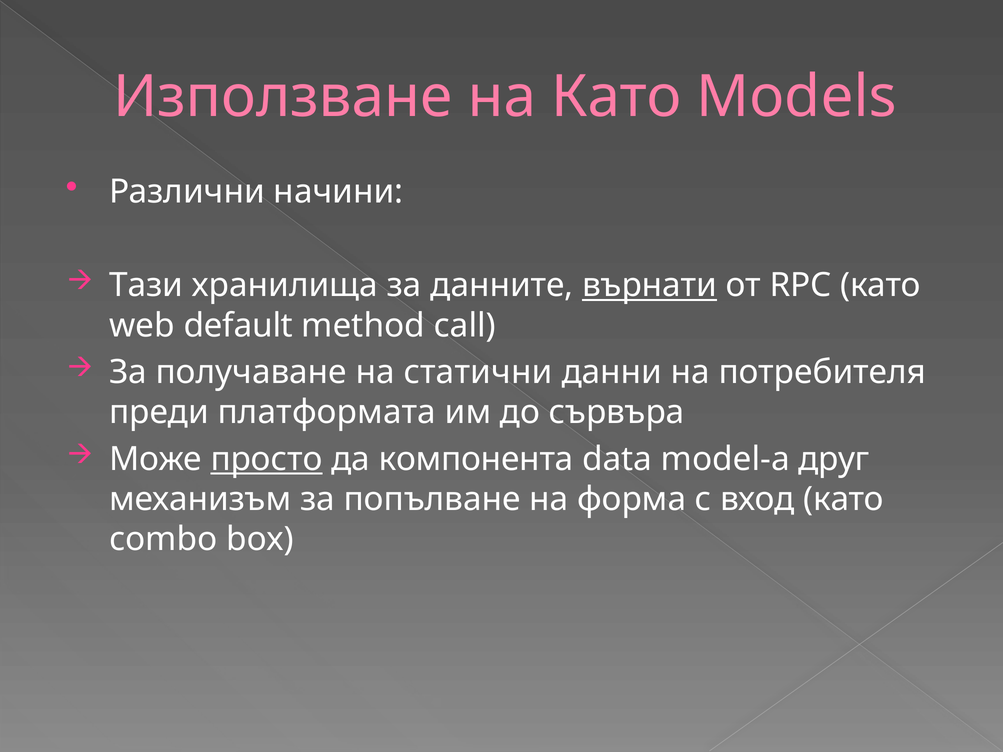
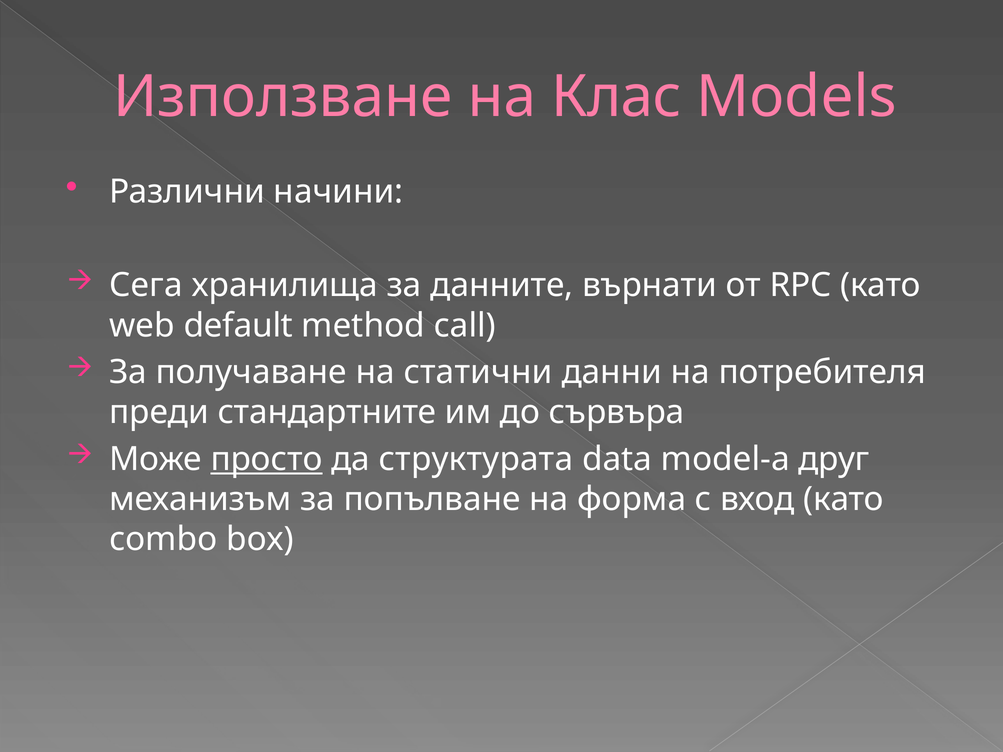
на Като: Като -> Клас
Тази: Тази -> Сега
върнати underline: present -> none
платформата: платформата -> стандартните
компонента: компонента -> структурата
